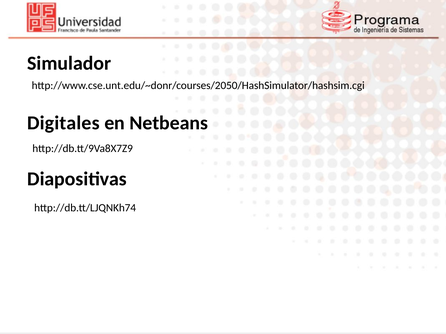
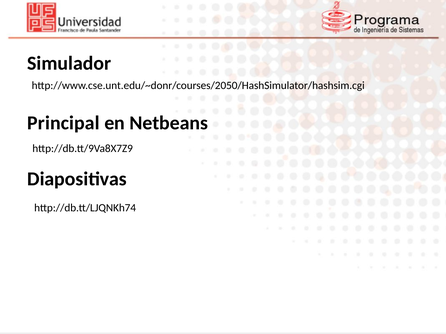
Digitales: Digitales -> Principal
